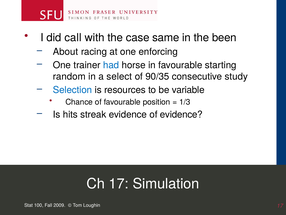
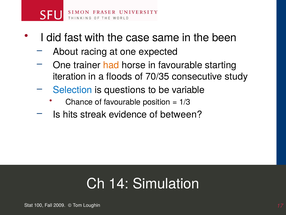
call: call -> fast
enforcing: enforcing -> expected
had colour: blue -> orange
random: random -> iteration
select: select -> floods
90/35: 90/35 -> 70/35
resources: resources -> questions
of evidence: evidence -> between
Ch 17: 17 -> 14
